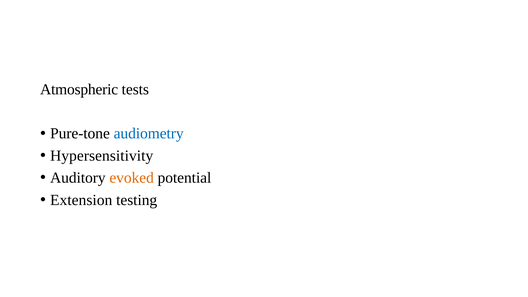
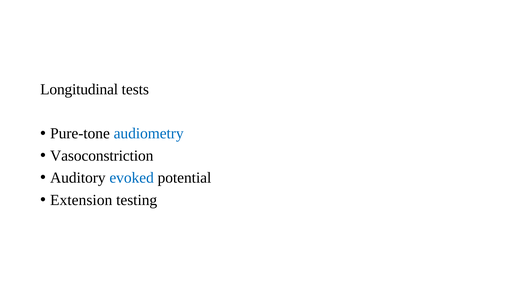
Atmospheric: Atmospheric -> Longitudinal
Hypersensitivity: Hypersensitivity -> Vasoconstriction
evoked colour: orange -> blue
